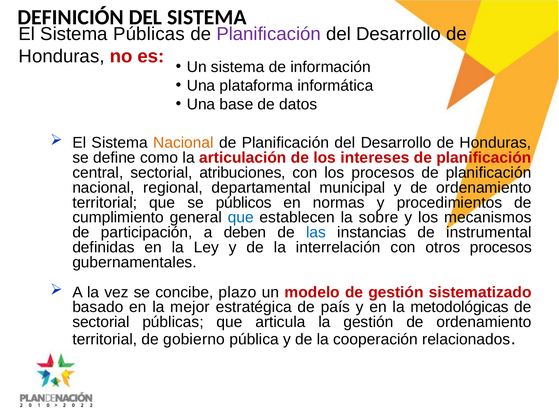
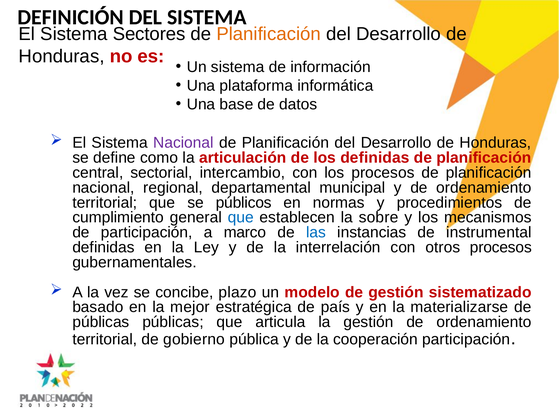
Sistema Públicas: Públicas -> Sectores
Planificación at (269, 34) colour: purple -> orange
Nacional at (183, 143) colour: orange -> purple
los intereses: intereses -> definidas
atribuciones: atribuciones -> intercambio
deben: deben -> marco
metodológicas: metodológicas -> materializarse
sectorial at (101, 322): sectorial -> públicas
cooperación relacionados: relacionados -> participación
